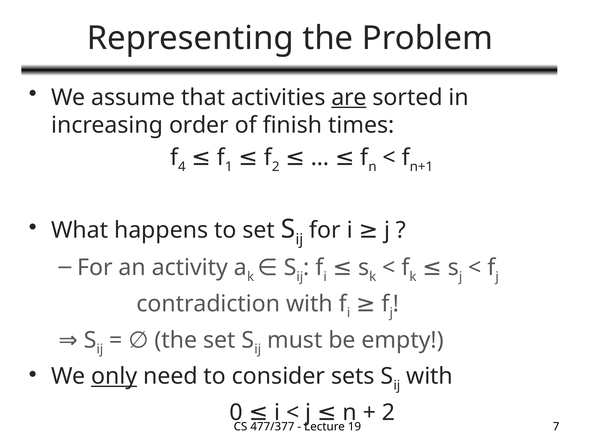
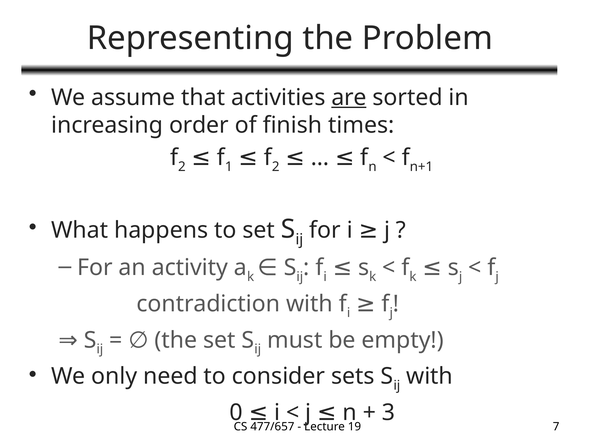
4 at (182, 167): 4 -> 2
only underline: present -> none
2 at (389, 413): 2 -> 3
477/377: 477/377 -> 477/657
